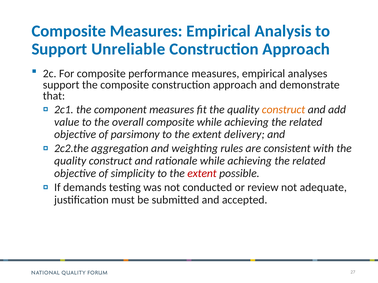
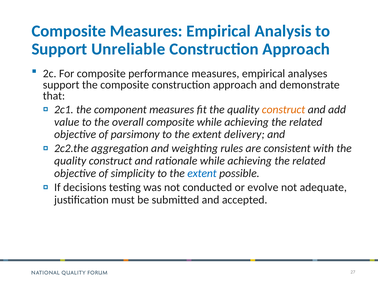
extent at (202, 174) colour: red -> blue
demands: demands -> decisions
review: review -> evolve
